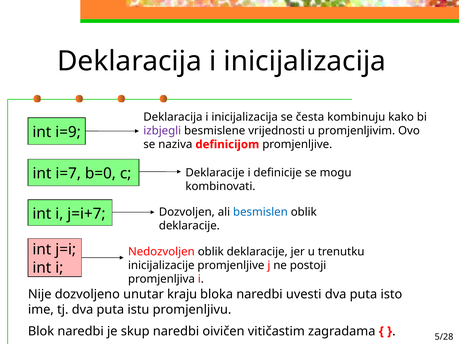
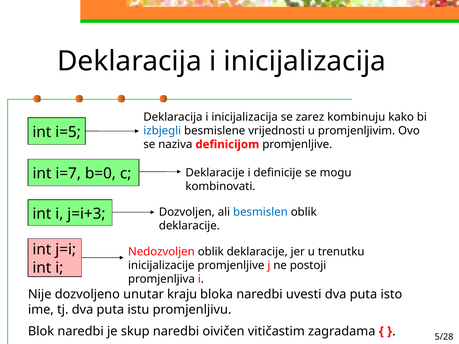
česta: česta -> zarez
izbjegli colour: purple -> blue
i=9: i=9 -> i=5
j=i+7: j=i+7 -> j=i+3
